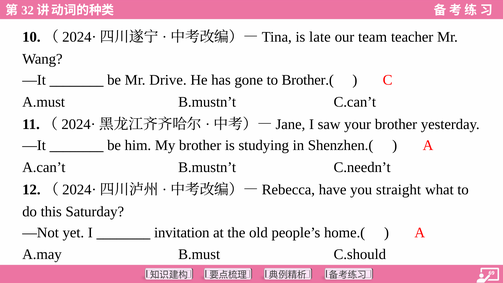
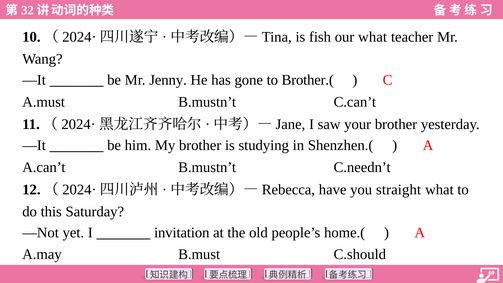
late: late -> fish
our team: team -> what
Drive: Drive -> Jenny
